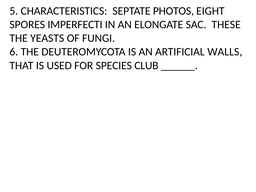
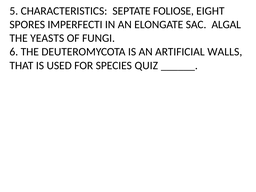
PHOTOS: PHOTOS -> FOLIOSE
THESE: THESE -> ALGAL
CLUB: CLUB -> QUIZ
